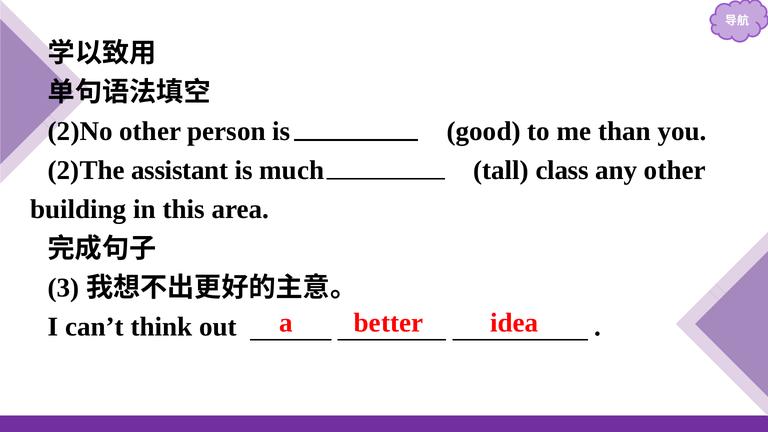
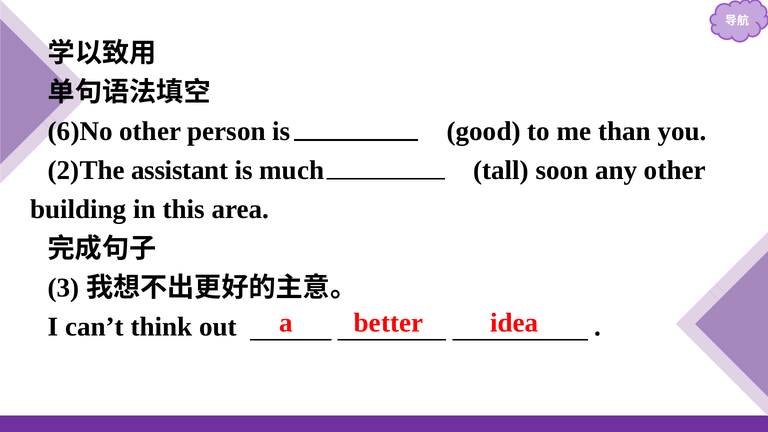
2)No: 2)No -> 6)No
class: class -> soon
